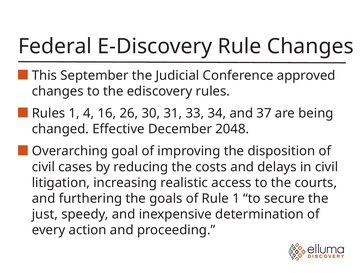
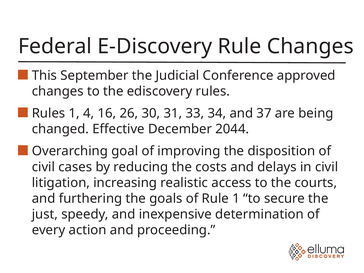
2048: 2048 -> 2044
